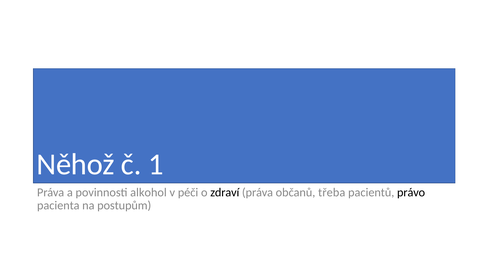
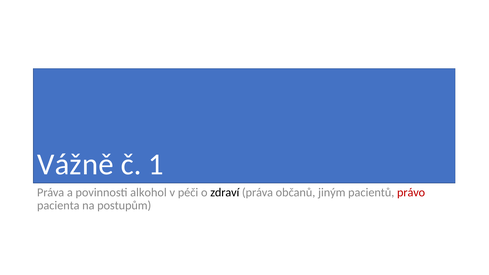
Něhož: Něhož -> Vážně
třeba: třeba -> jiným
právo colour: black -> red
